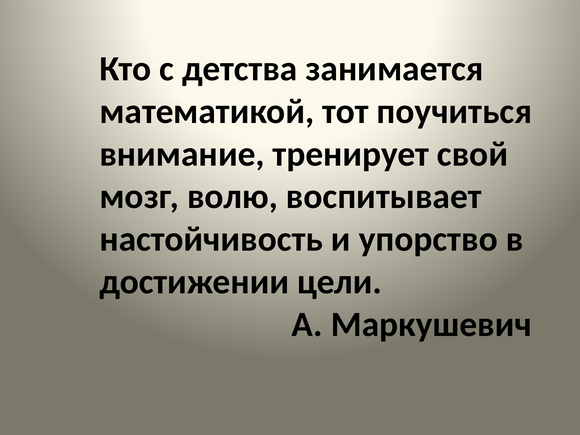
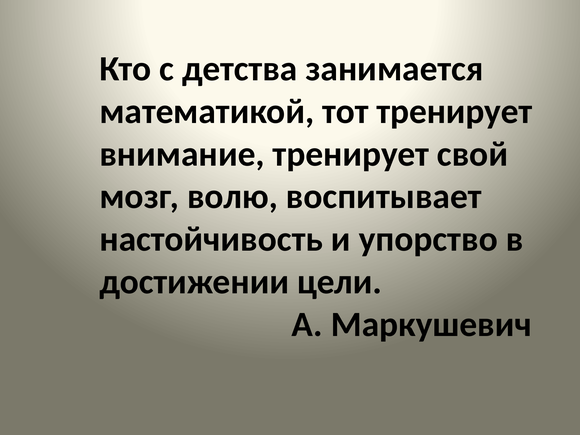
тот поучиться: поучиться -> тренирует
